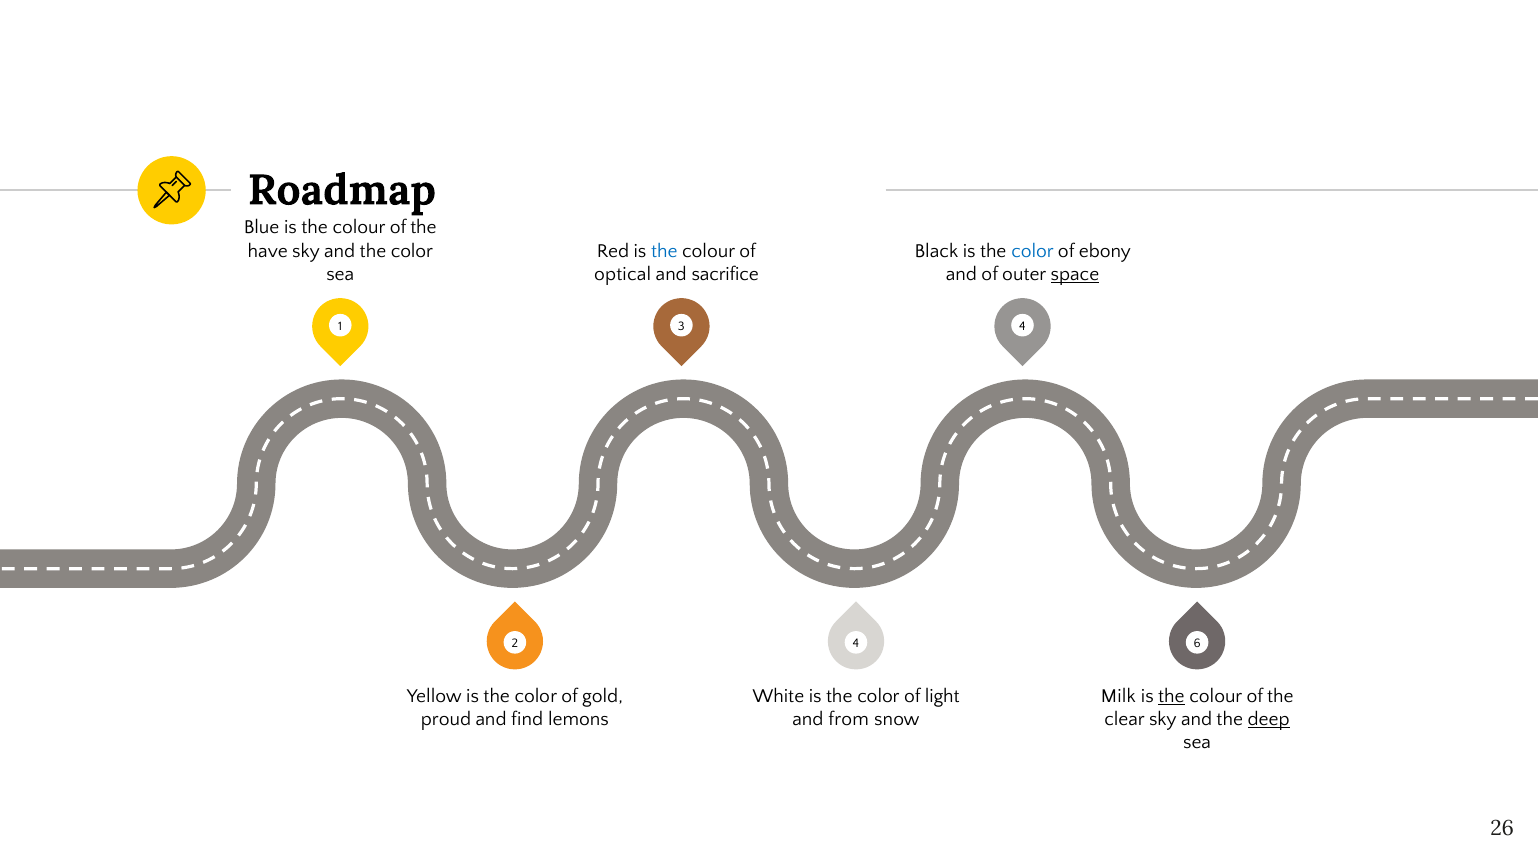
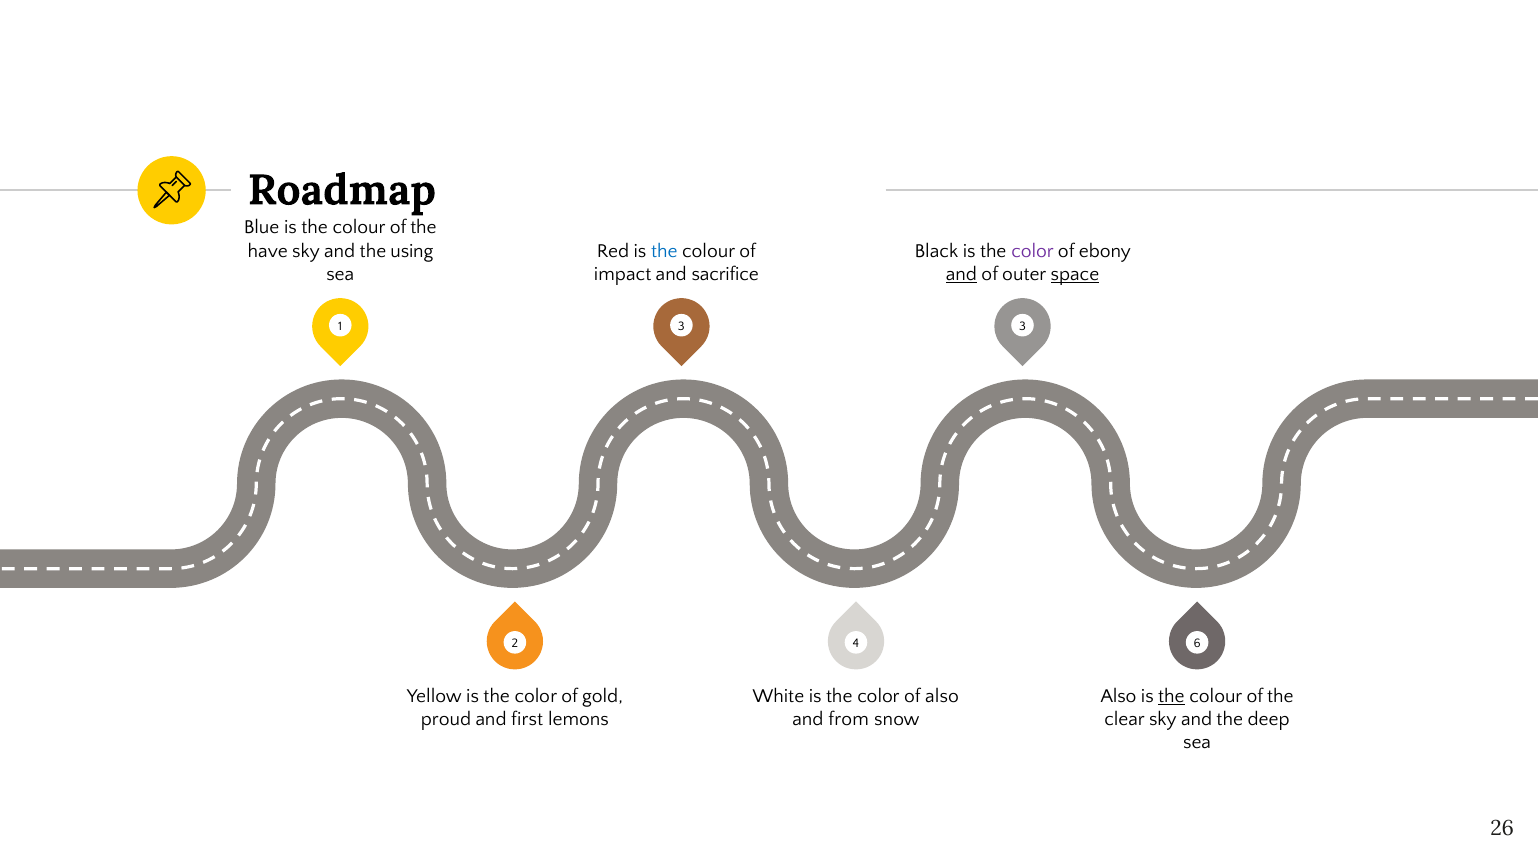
and the color: color -> using
color at (1033, 251) colour: blue -> purple
optical: optical -> impact
and at (961, 274) underline: none -> present
3 4: 4 -> 3
of light: light -> also
Milk at (1118, 696): Milk -> Also
find: find -> first
deep underline: present -> none
